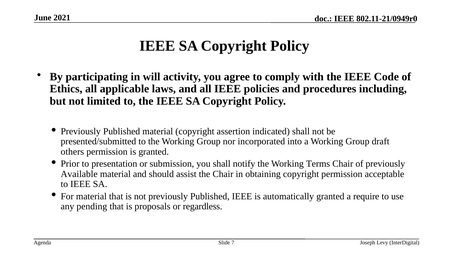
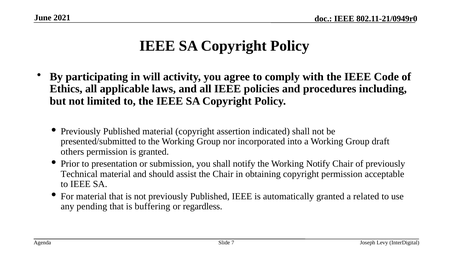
Working Terms: Terms -> Notify
Available: Available -> Technical
require: require -> related
proposals: proposals -> buffering
